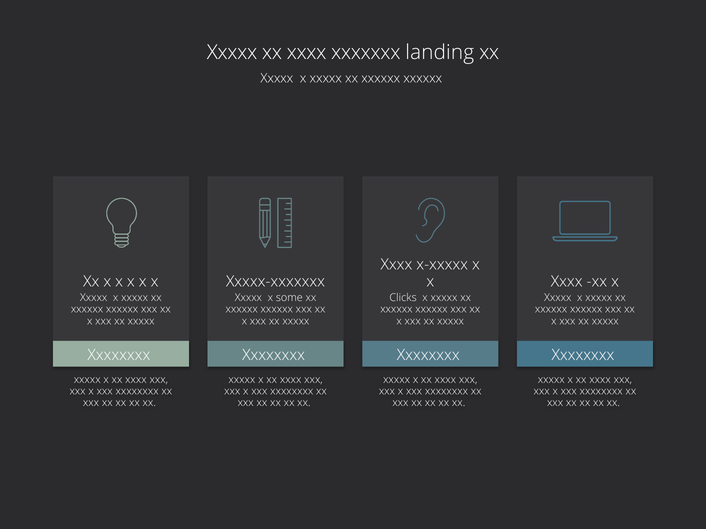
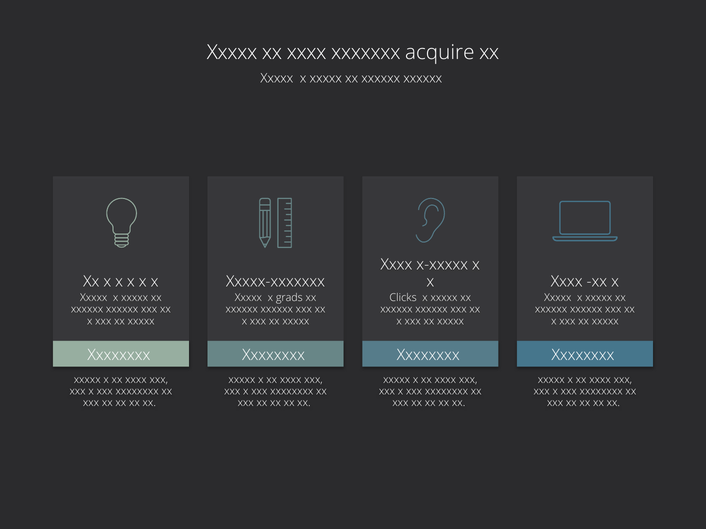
landing: landing -> acquire
some: some -> grads
